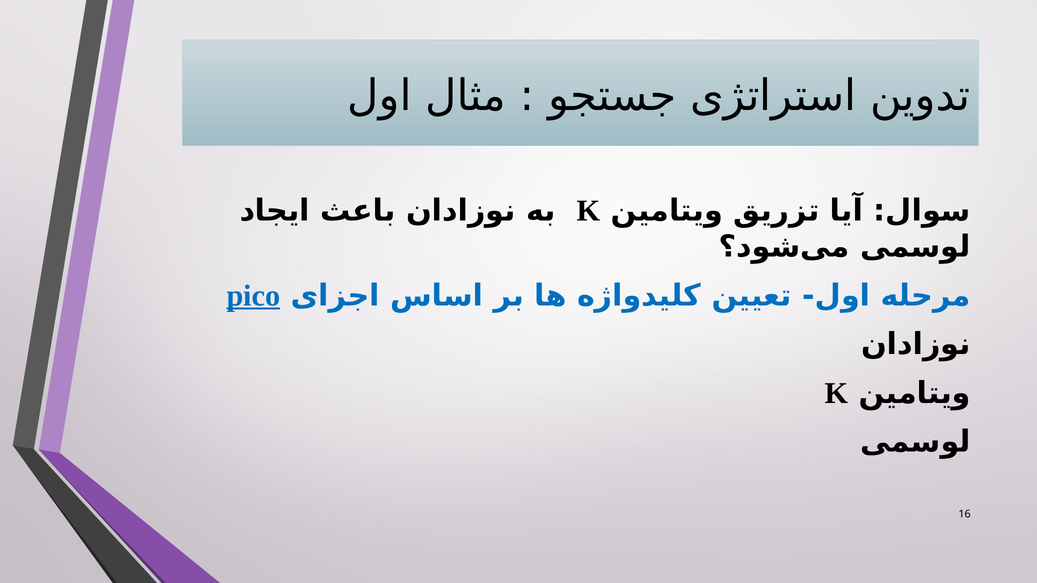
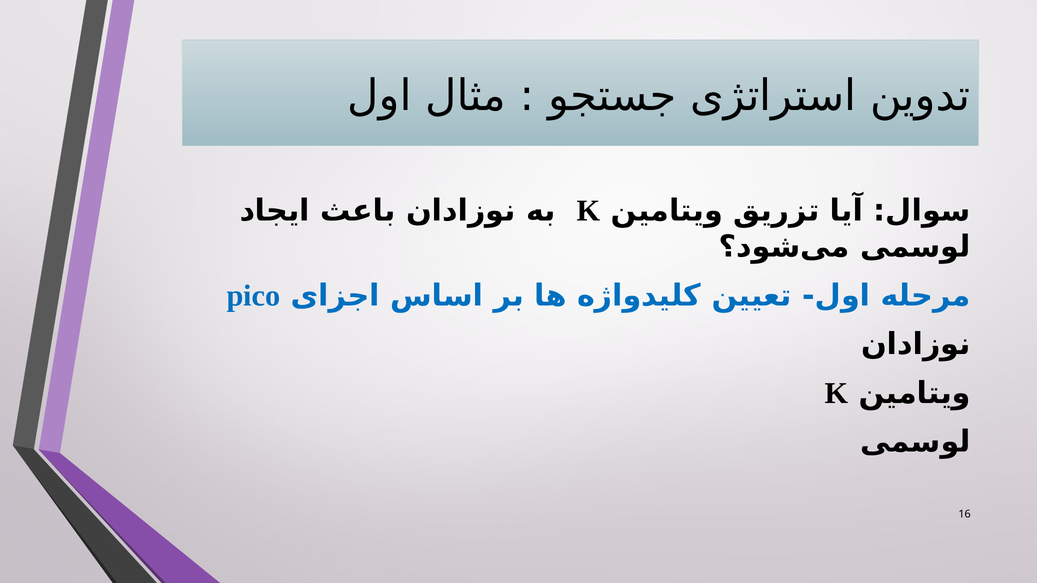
pico underline: present -> none
